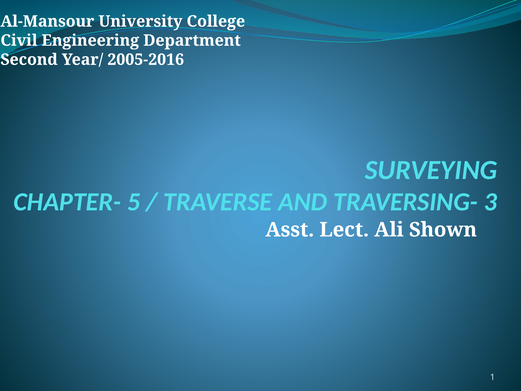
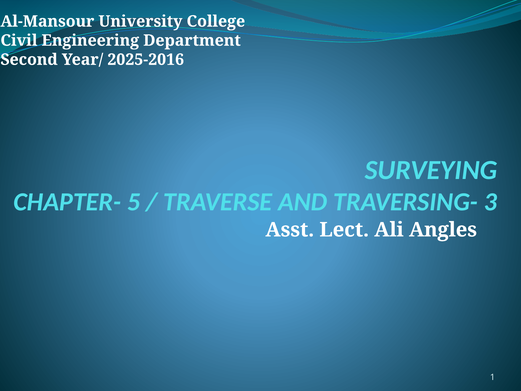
2005-2016: 2005-2016 -> 2025-2016
Shown: Shown -> Angles
